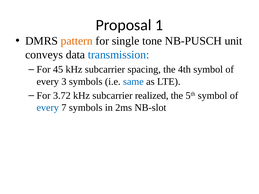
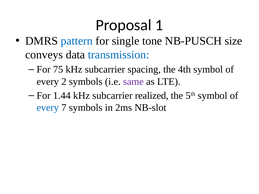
pattern colour: orange -> blue
unit: unit -> size
45: 45 -> 75
3: 3 -> 2
same colour: blue -> purple
3.72: 3.72 -> 1.44
